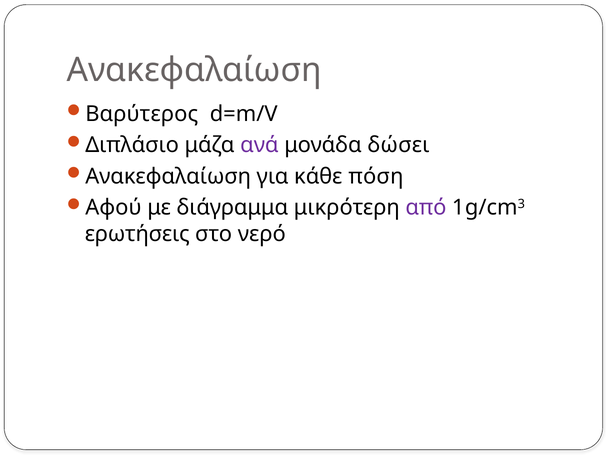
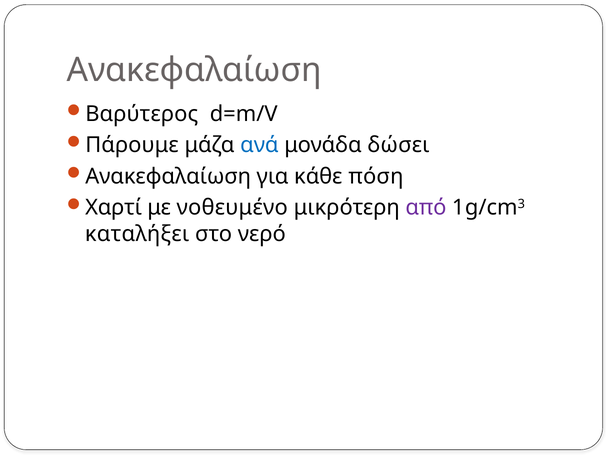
Διπλάσιο: Διπλάσιο -> Πάρουμε
ανά colour: purple -> blue
Αφού: Αφού -> Χαρτί
διάγραμμα: διάγραμμα -> νοθευμένο
ερωτήσεις: ερωτήσεις -> καταλήξει
